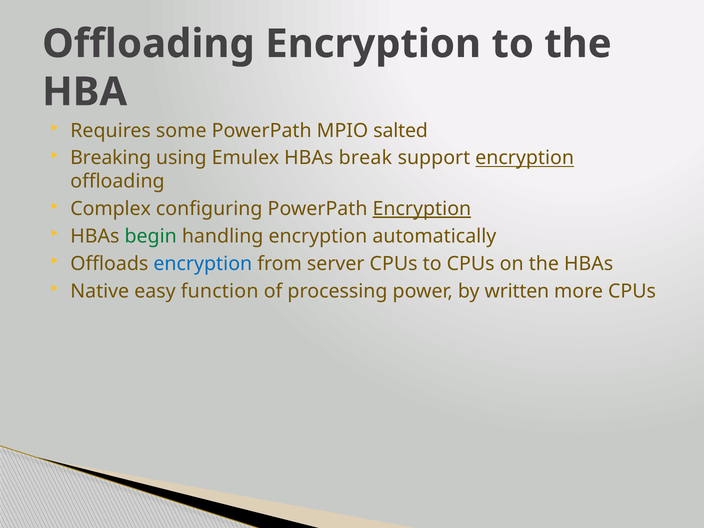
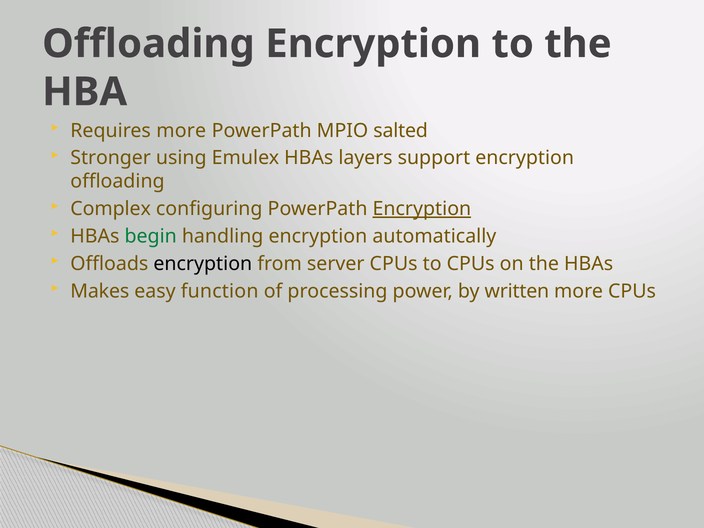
Requires some: some -> more
Breaking: Breaking -> Stronger
break: break -> layers
encryption at (525, 158) underline: present -> none
encryption at (203, 264) colour: blue -> black
Native: Native -> Makes
